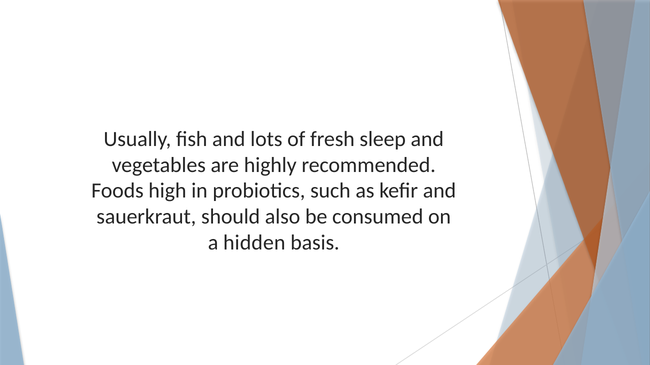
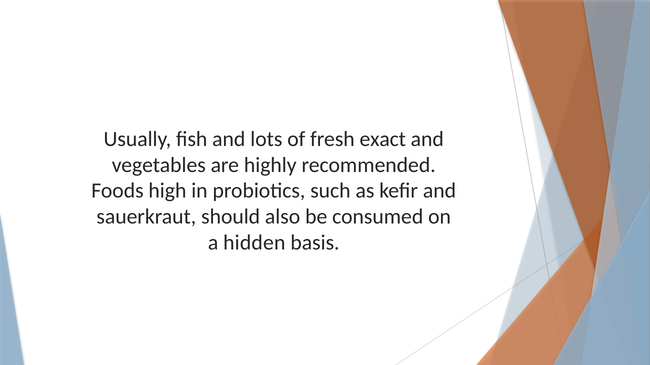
sleep: sleep -> exact
